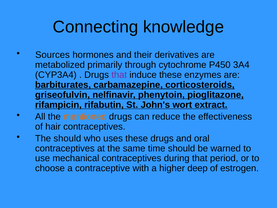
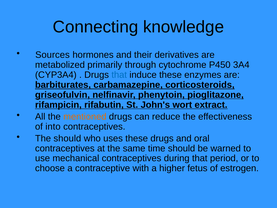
that at (119, 75) colour: purple -> blue
hair: hair -> into
deep: deep -> fetus
